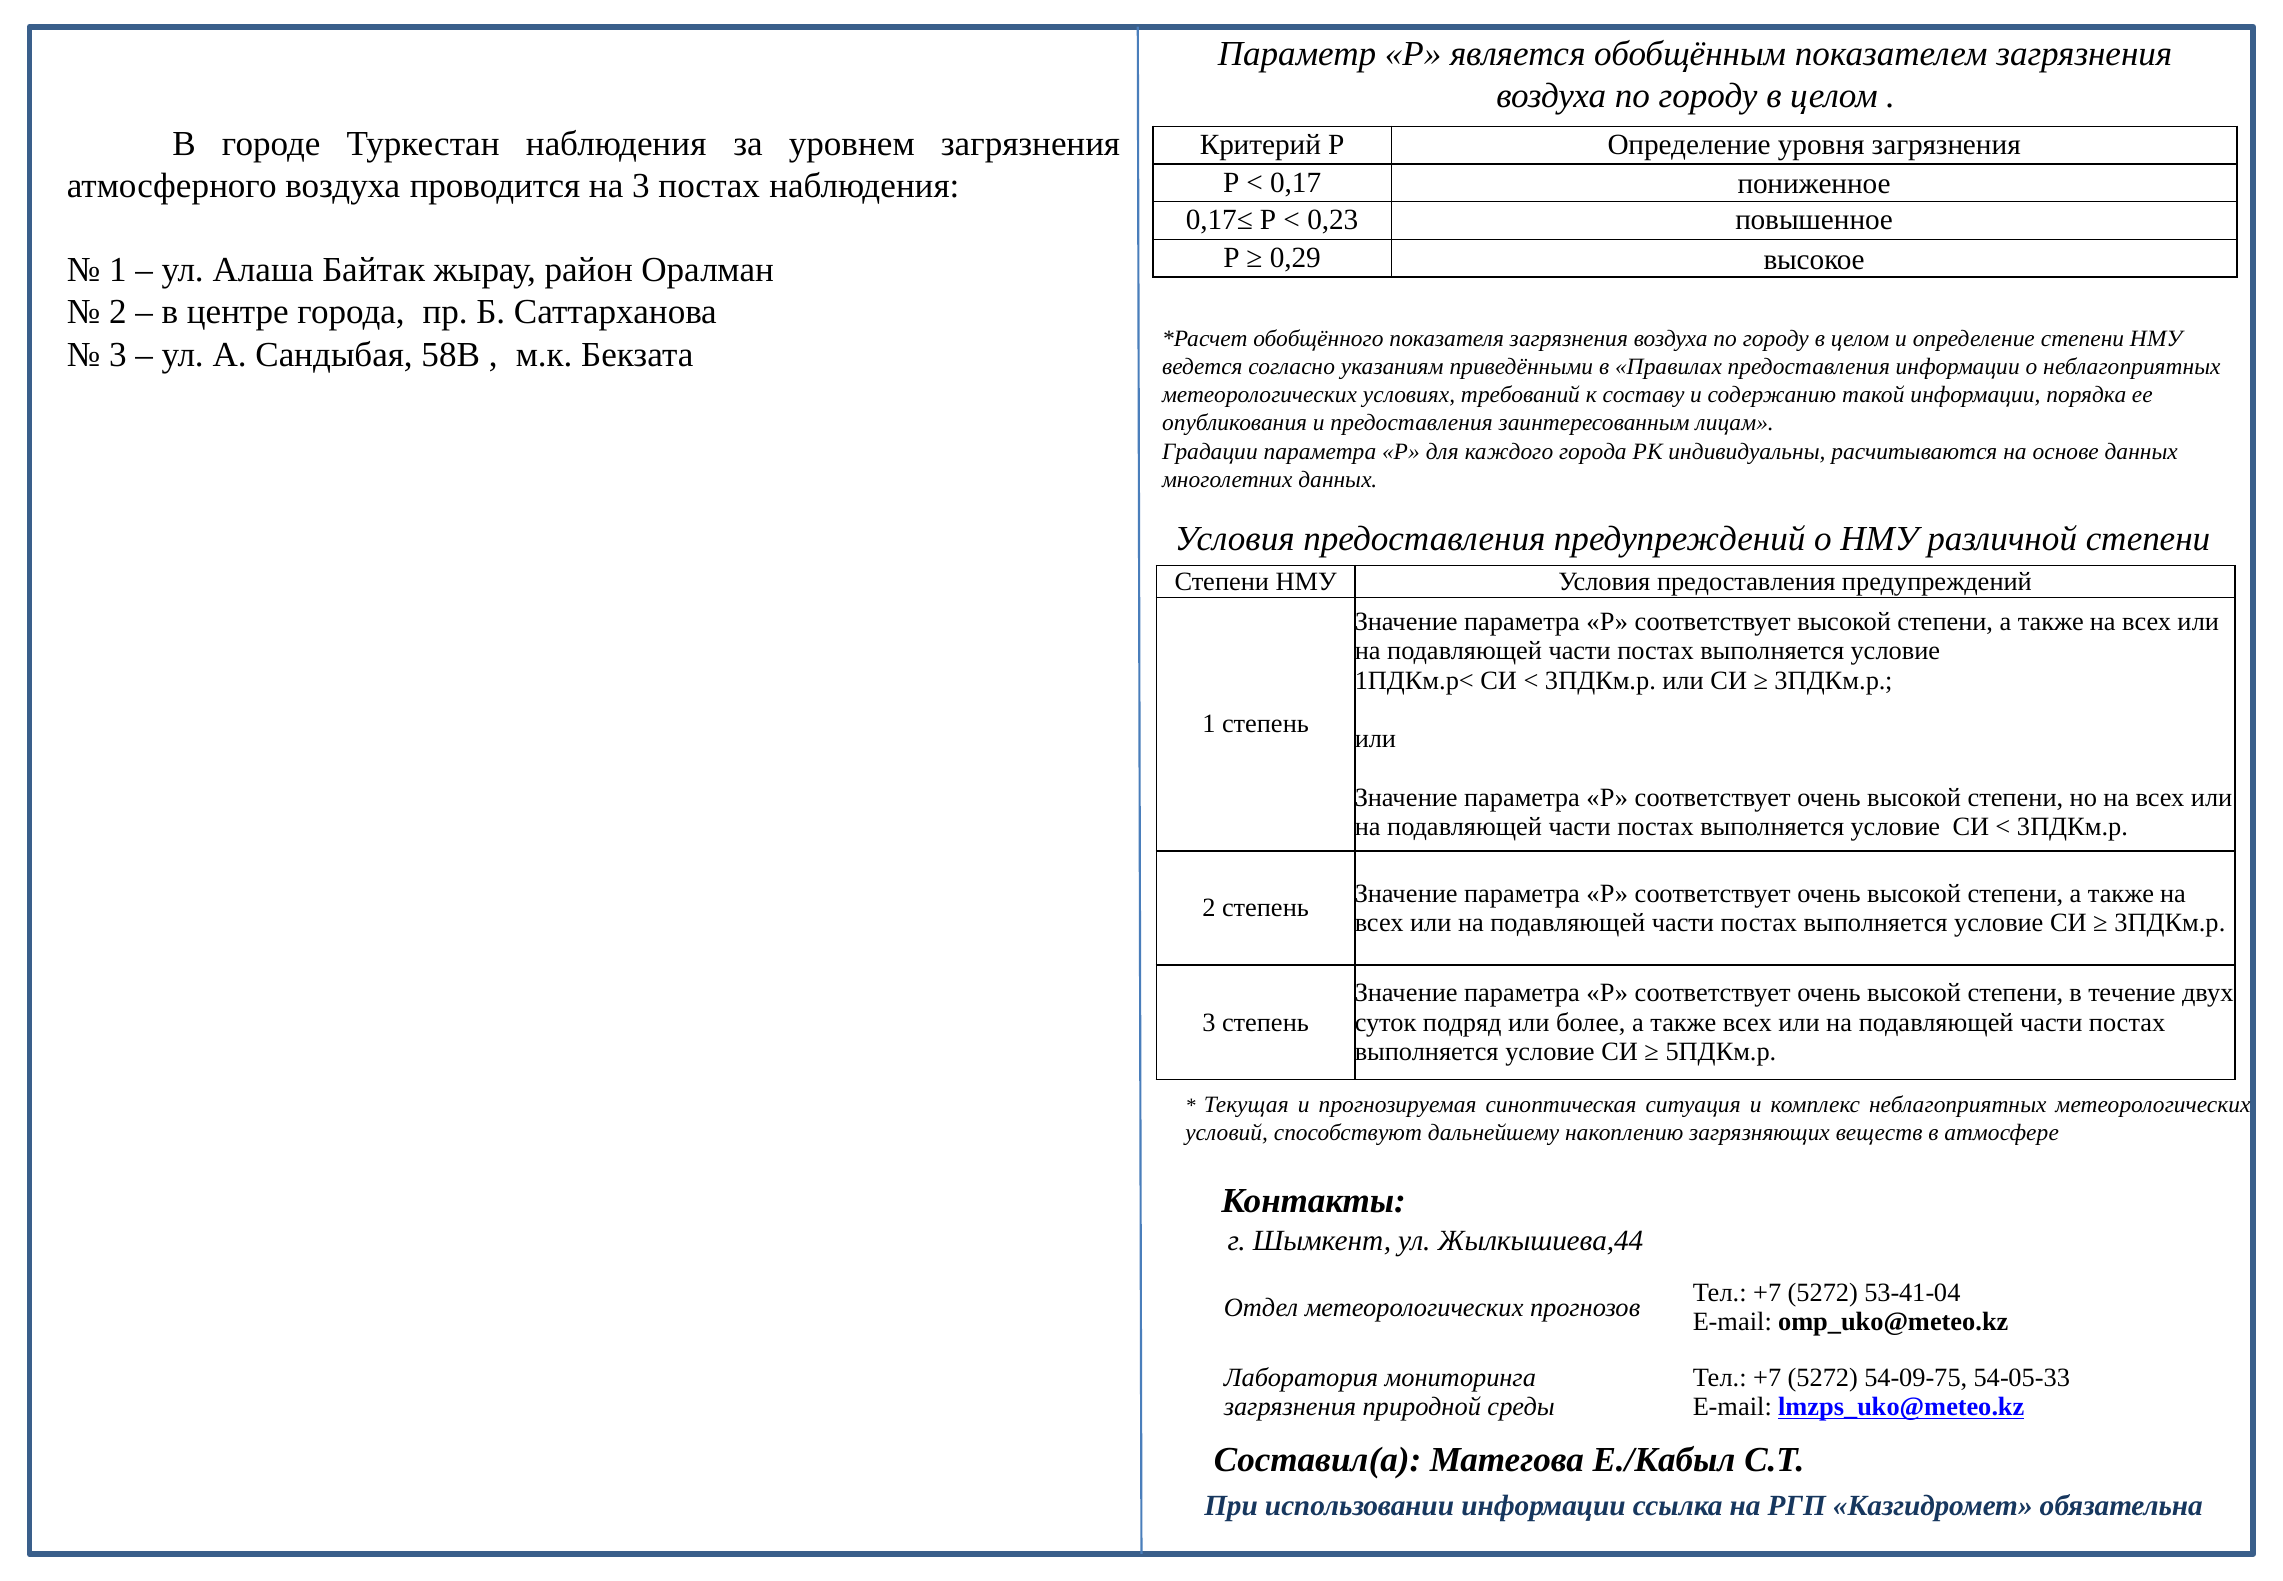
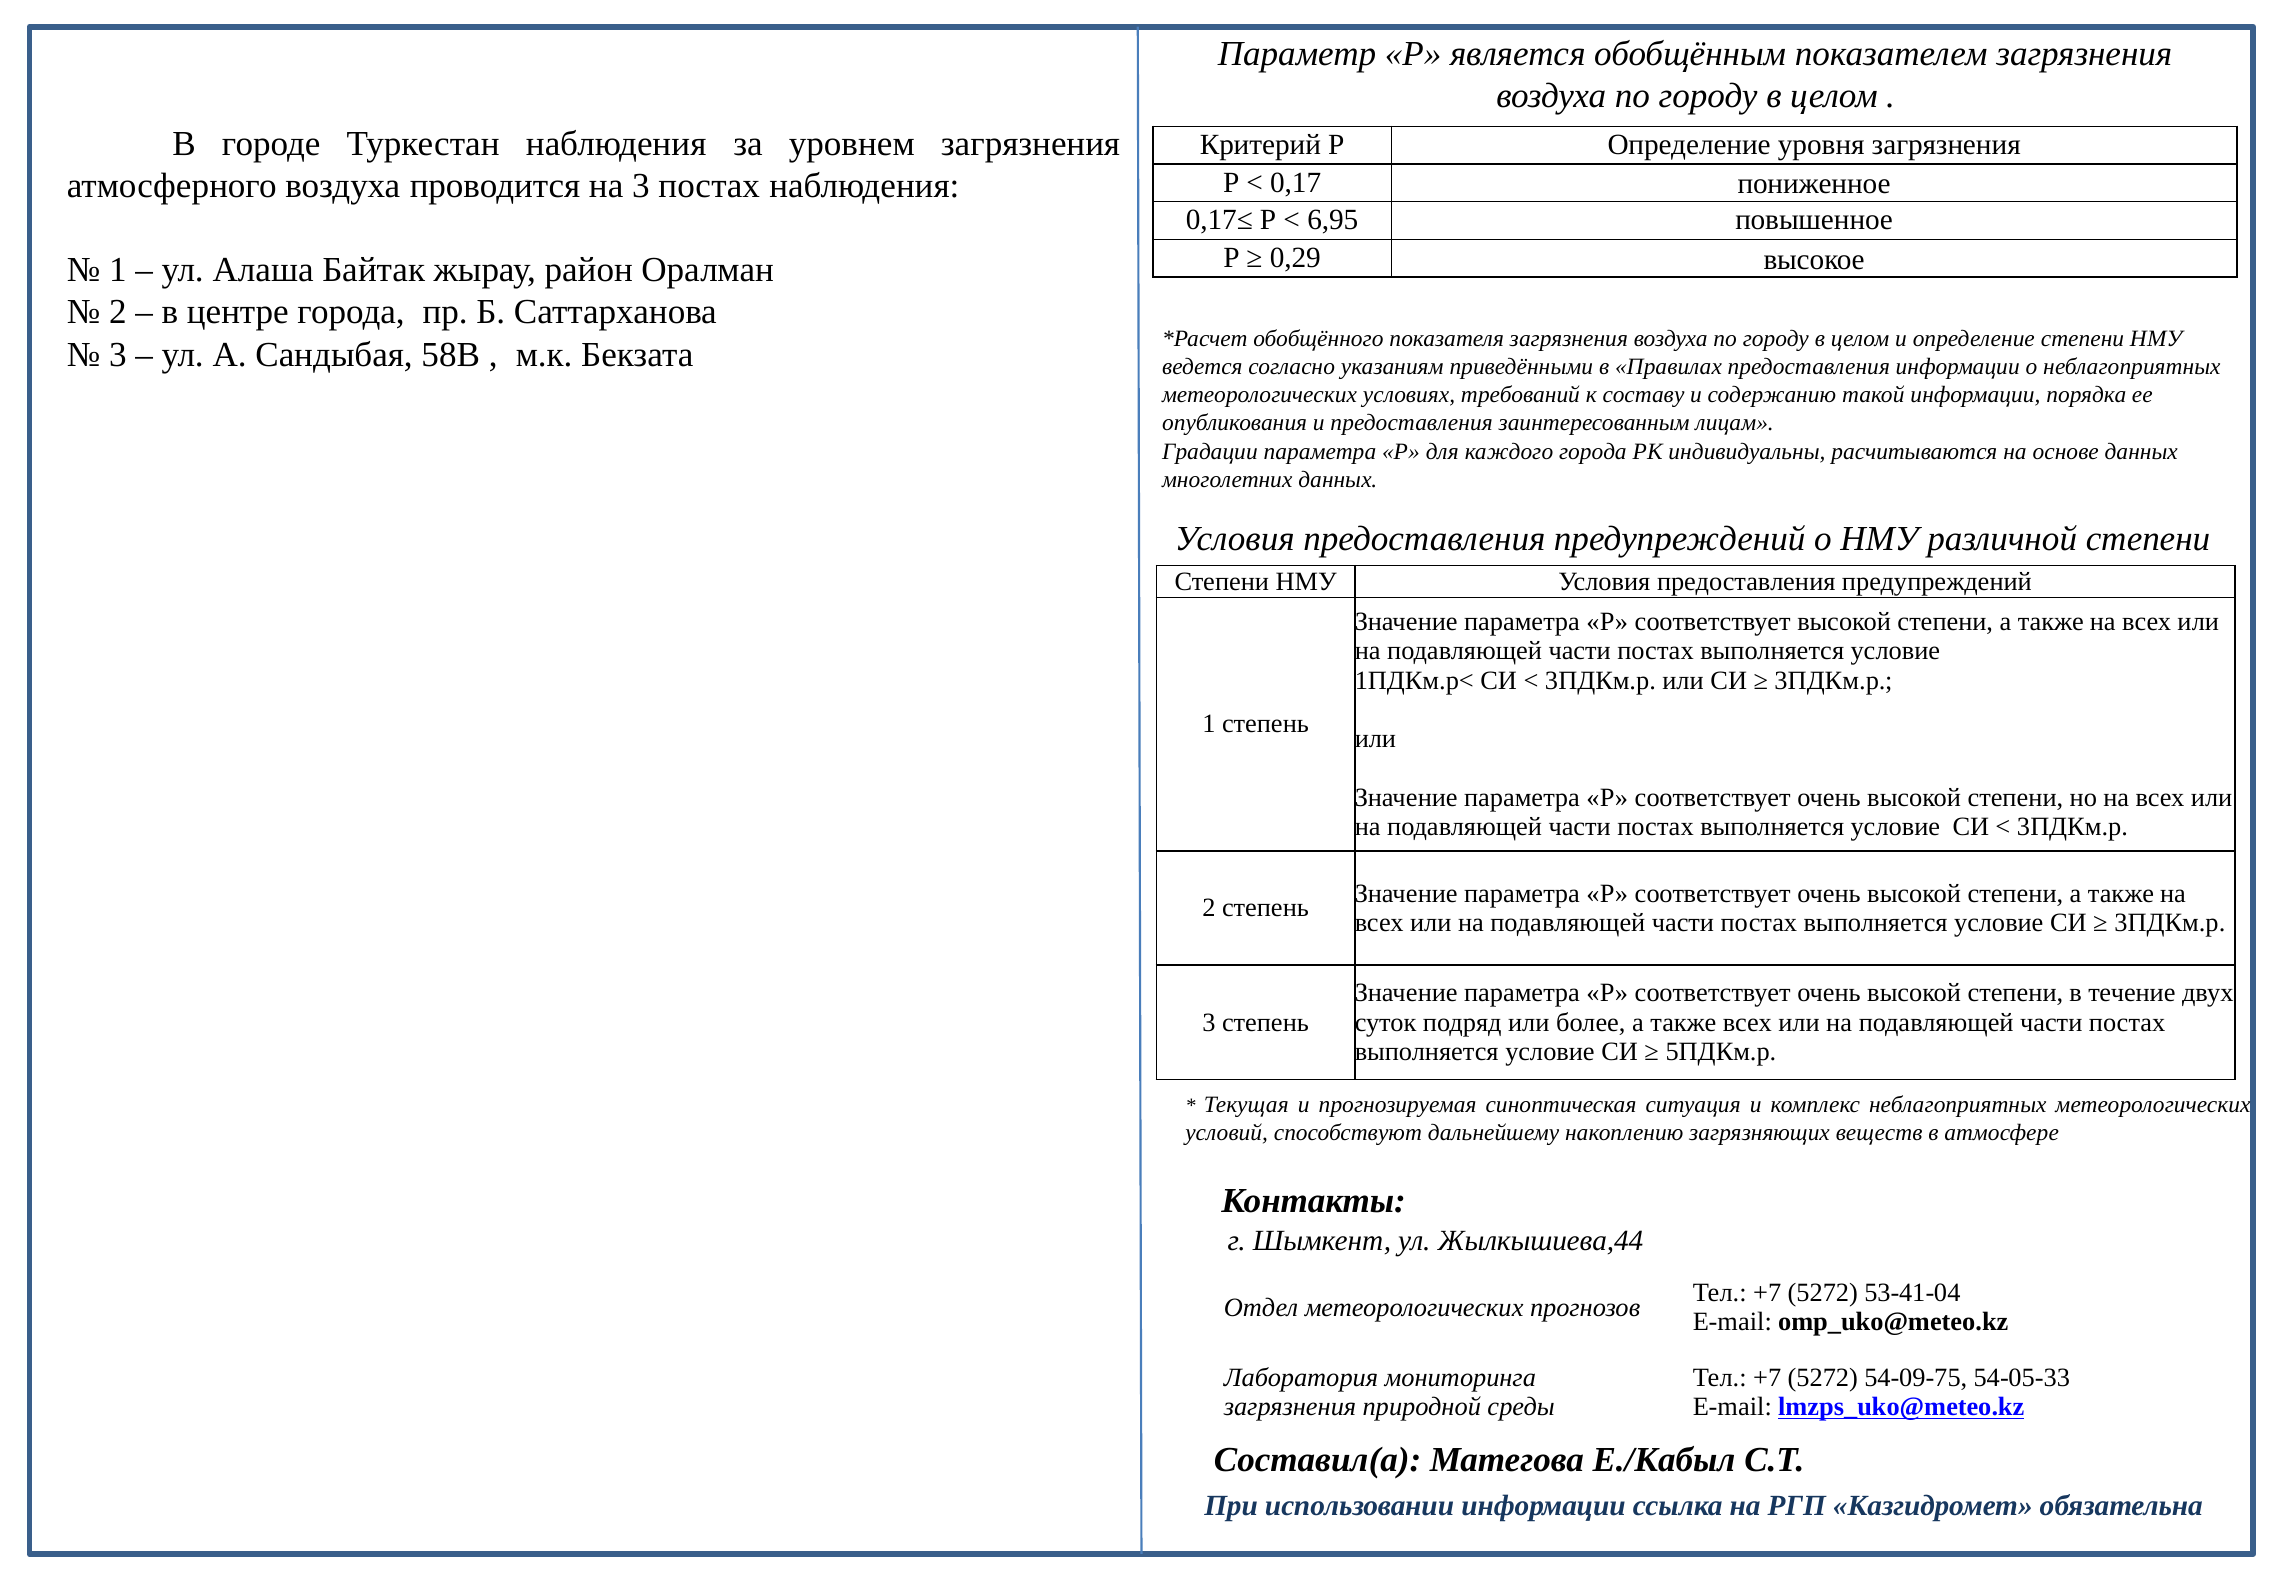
0,23: 0,23 -> 6,95
